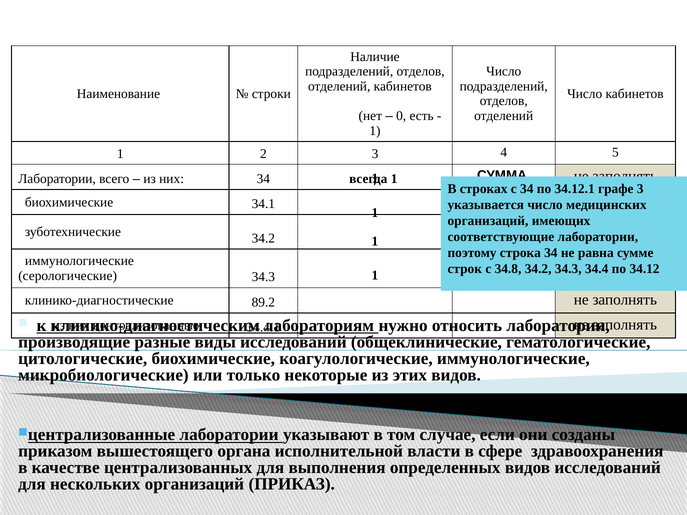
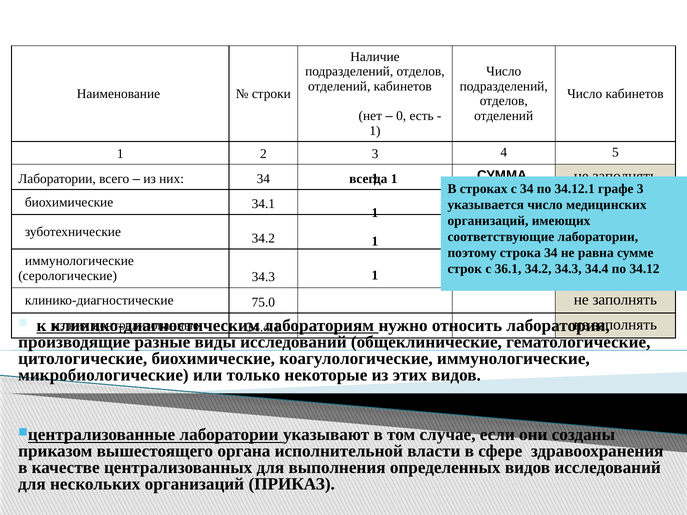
34.8: 34.8 -> 36.1
89.2: 89.2 -> 75.0
